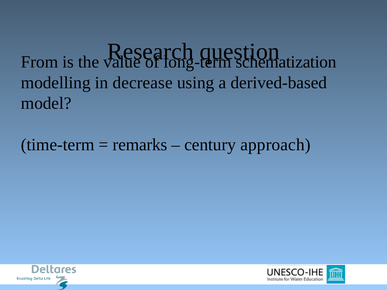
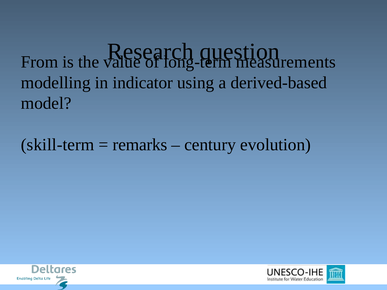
schematization: schematization -> measurements
decrease: decrease -> indicator
time-term: time-term -> skill-term
approach: approach -> evolution
